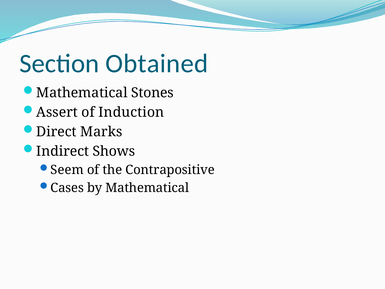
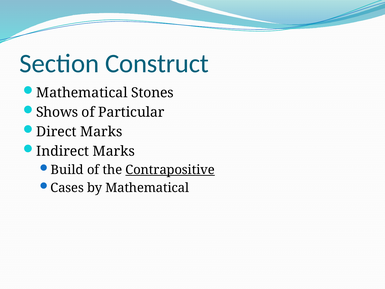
Obtained: Obtained -> Construct
Assert: Assert -> Shows
Induction: Induction -> Particular
Indirect Shows: Shows -> Marks
Seem: Seem -> Build
Contrapositive underline: none -> present
